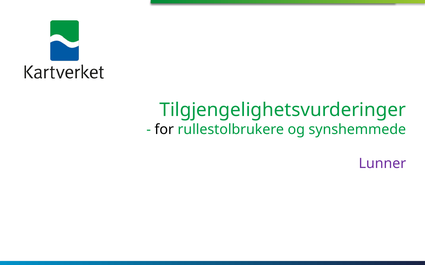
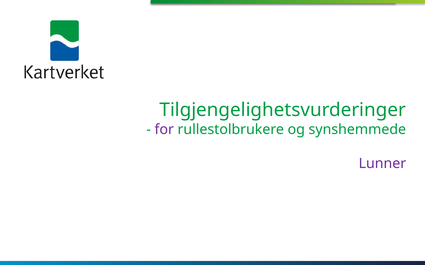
for colour: black -> purple
